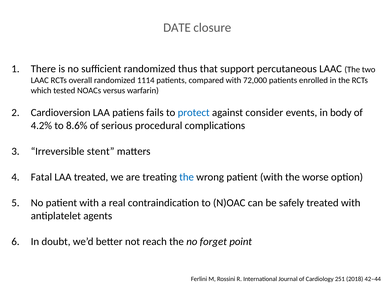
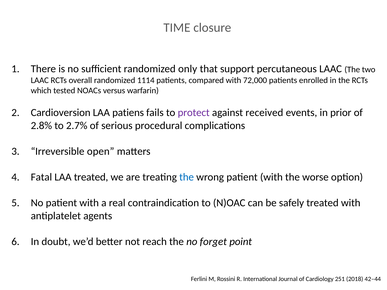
DATE: DATE -> TIME
thus: thus -> only
protect colour: blue -> purple
consider: consider -> received
body: body -> prior
4.2%: 4.2% -> 2.8%
8.6%: 8.6% -> 2.7%
stent: stent -> open
